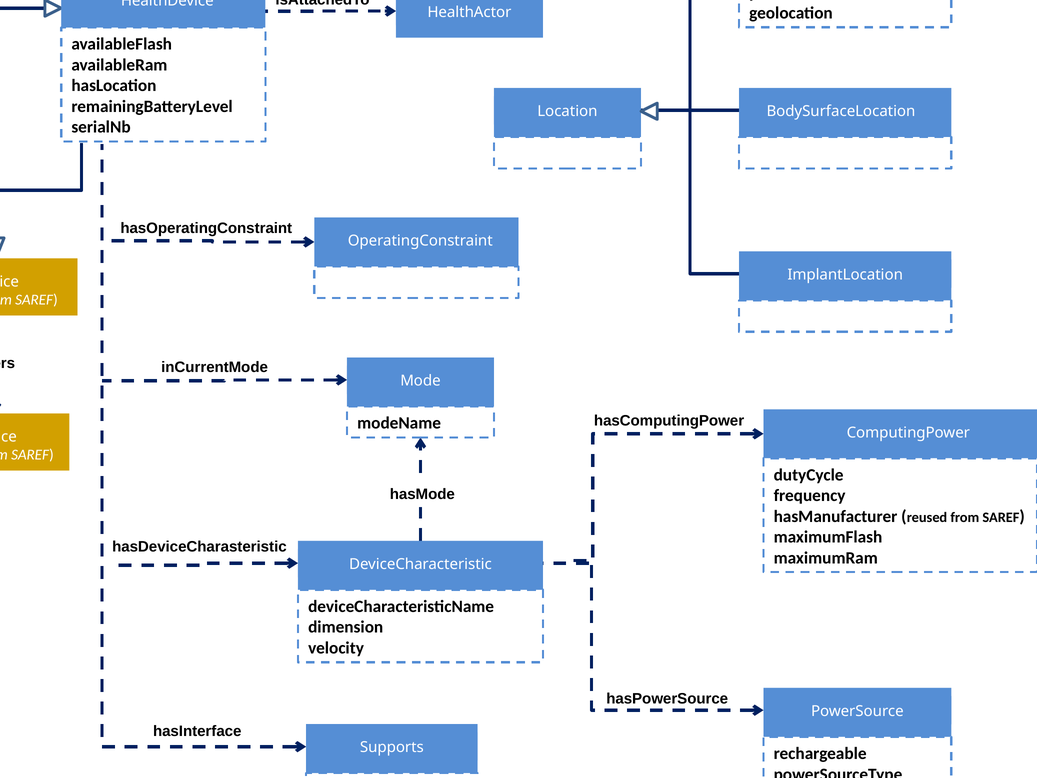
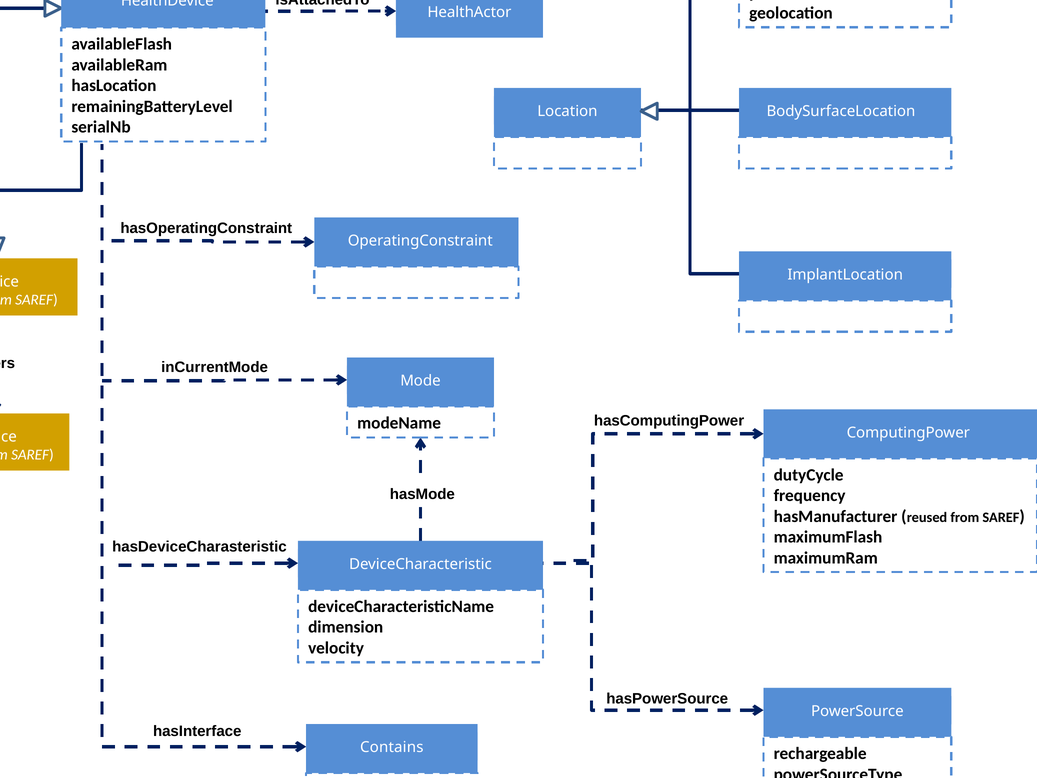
Supports: Supports -> Contains
